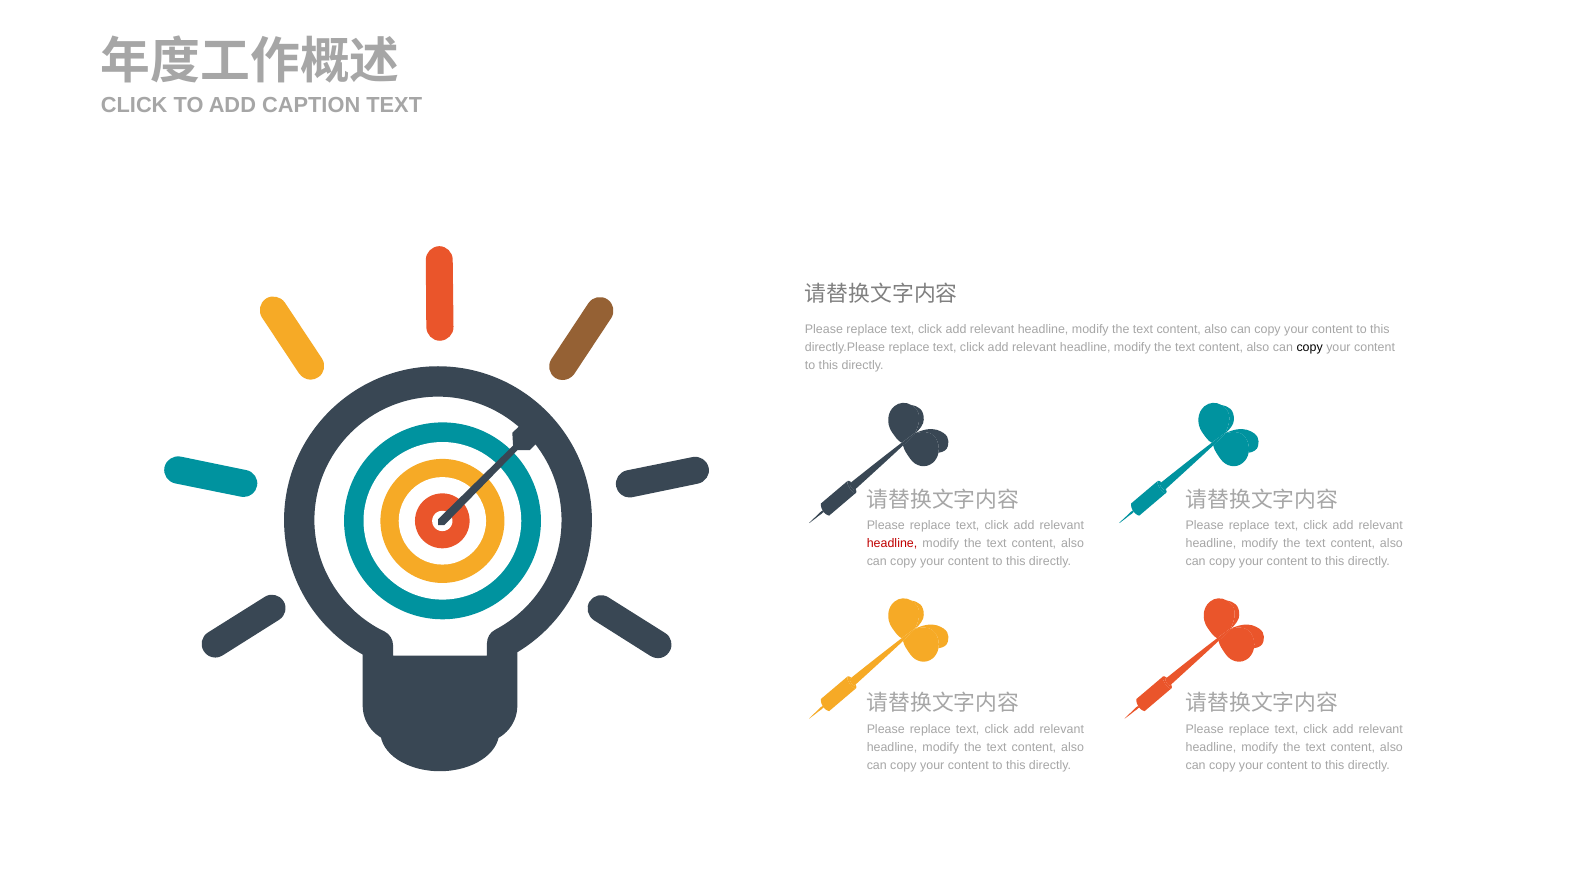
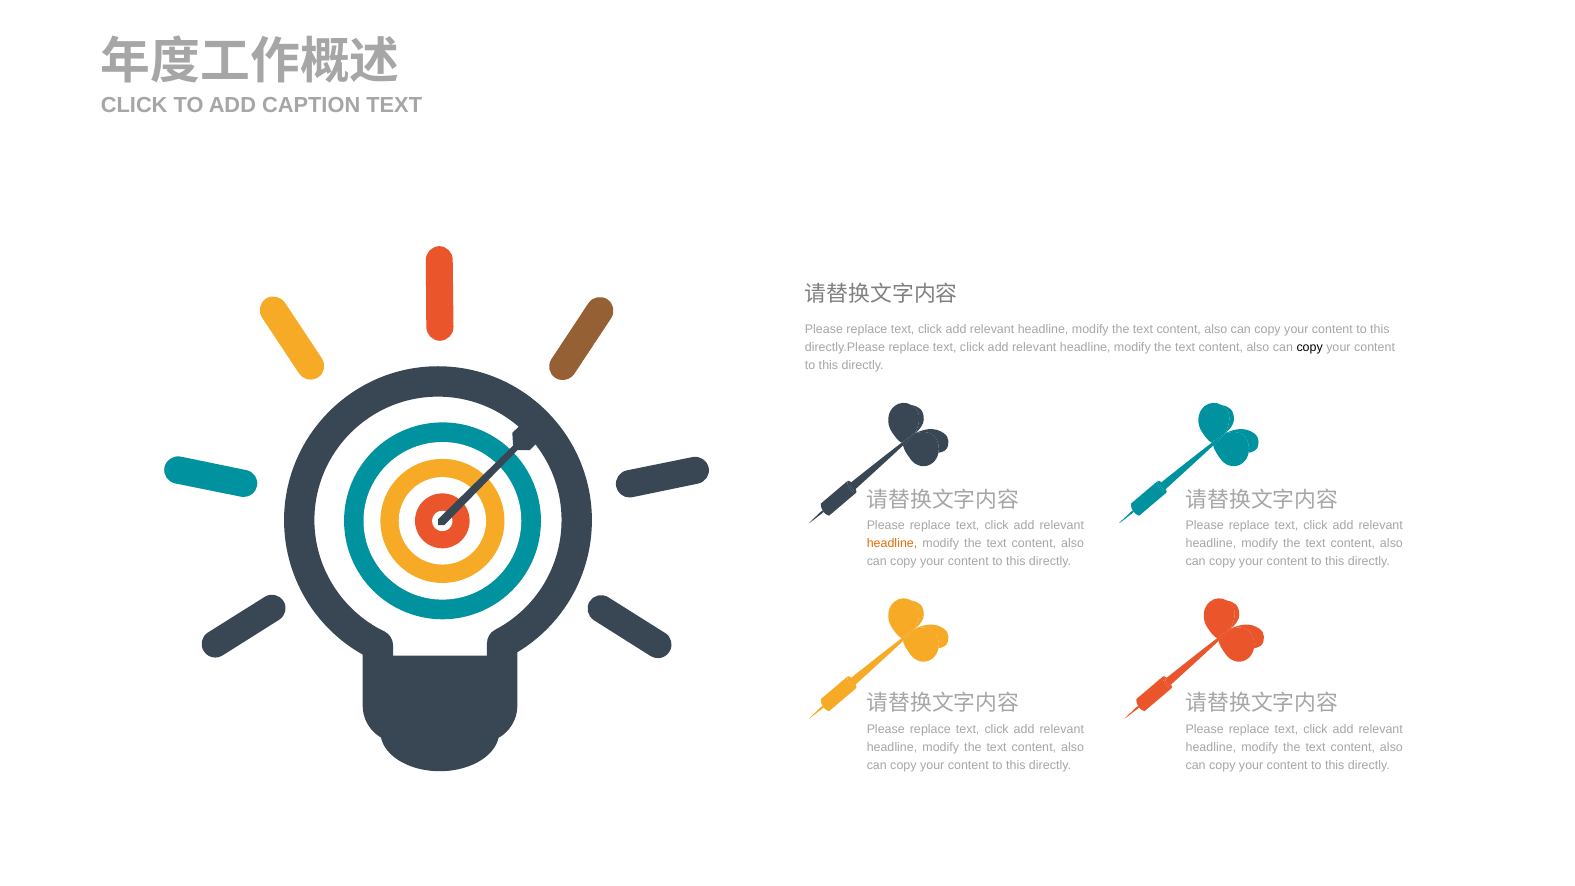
headline at (892, 543) colour: red -> orange
